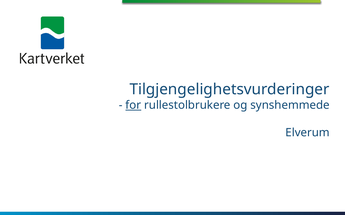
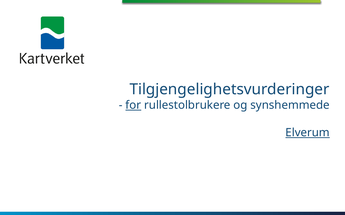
Elverum underline: none -> present
